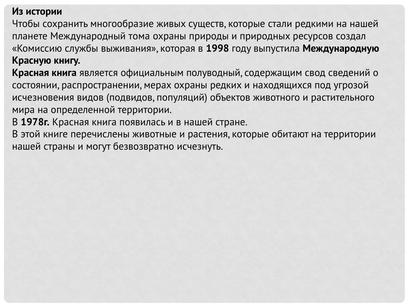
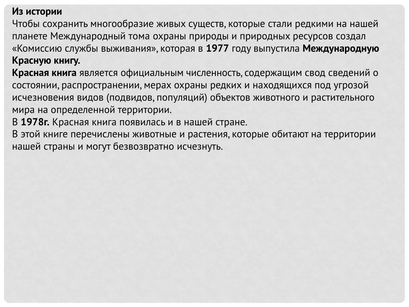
1998: 1998 -> 1977
полуводный: полуводный -> численность
